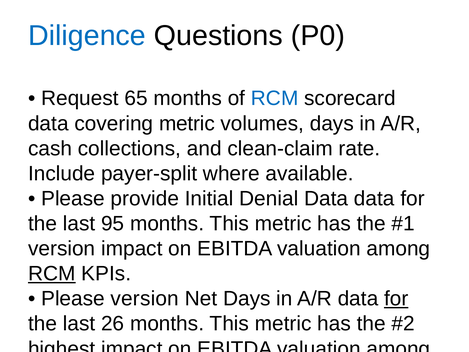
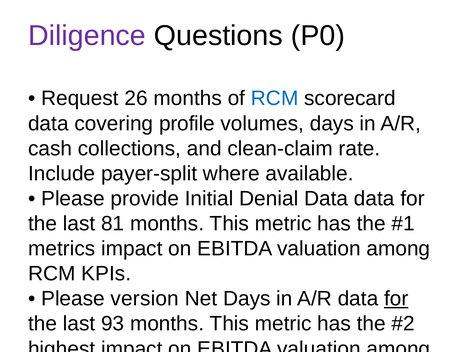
Diligence colour: blue -> purple
65: 65 -> 26
covering metric: metric -> profile
95: 95 -> 81
version at (62, 248): version -> metrics
RCM at (52, 273) underline: present -> none
26: 26 -> 93
